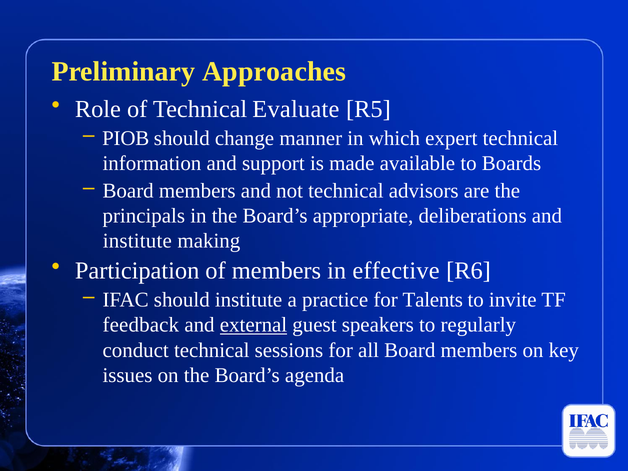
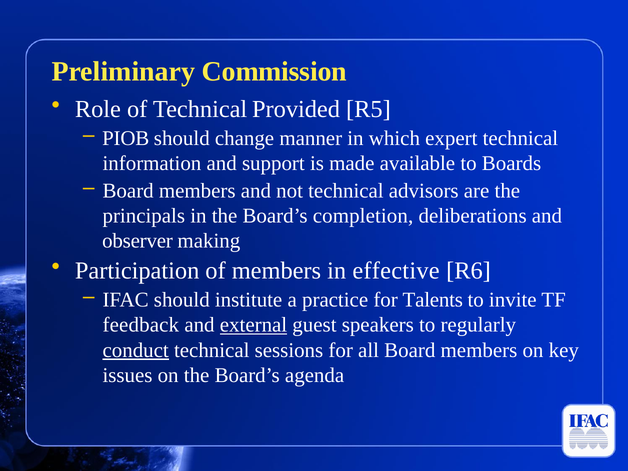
Approaches: Approaches -> Commission
Evaluate: Evaluate -> Provided
appropriate: appropriate -> completion
institute at (137, 241): institute -> observer
conduct underline: none -> present
